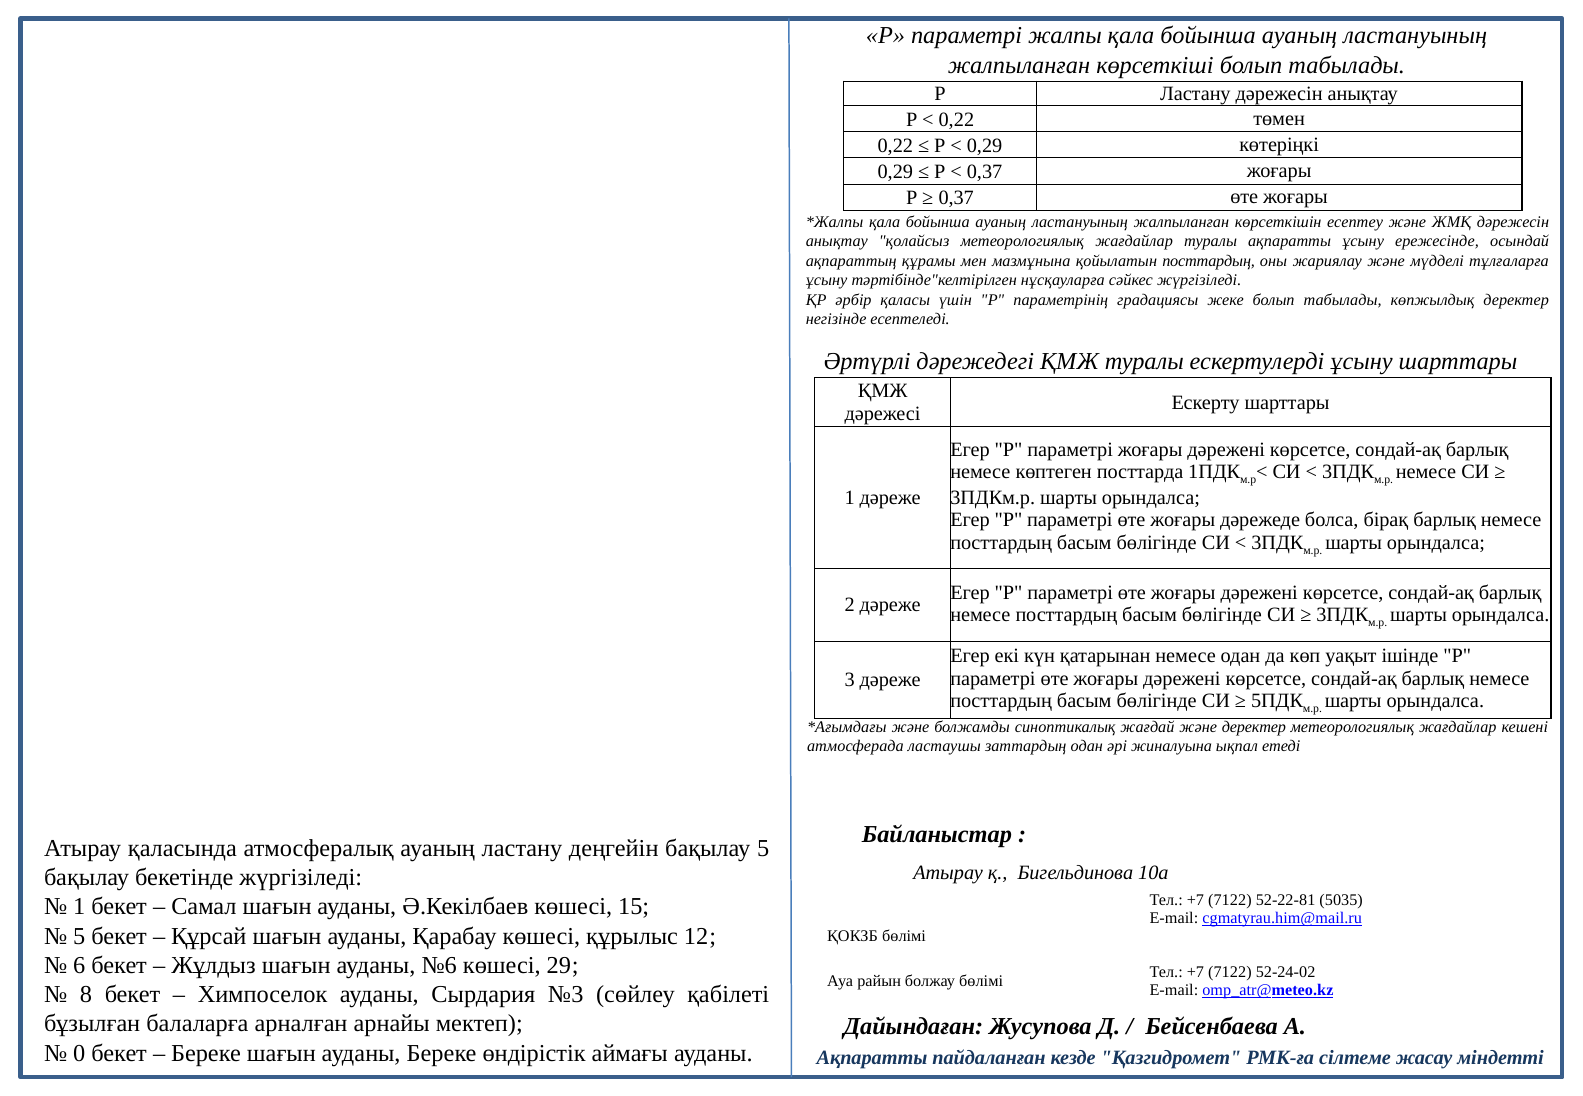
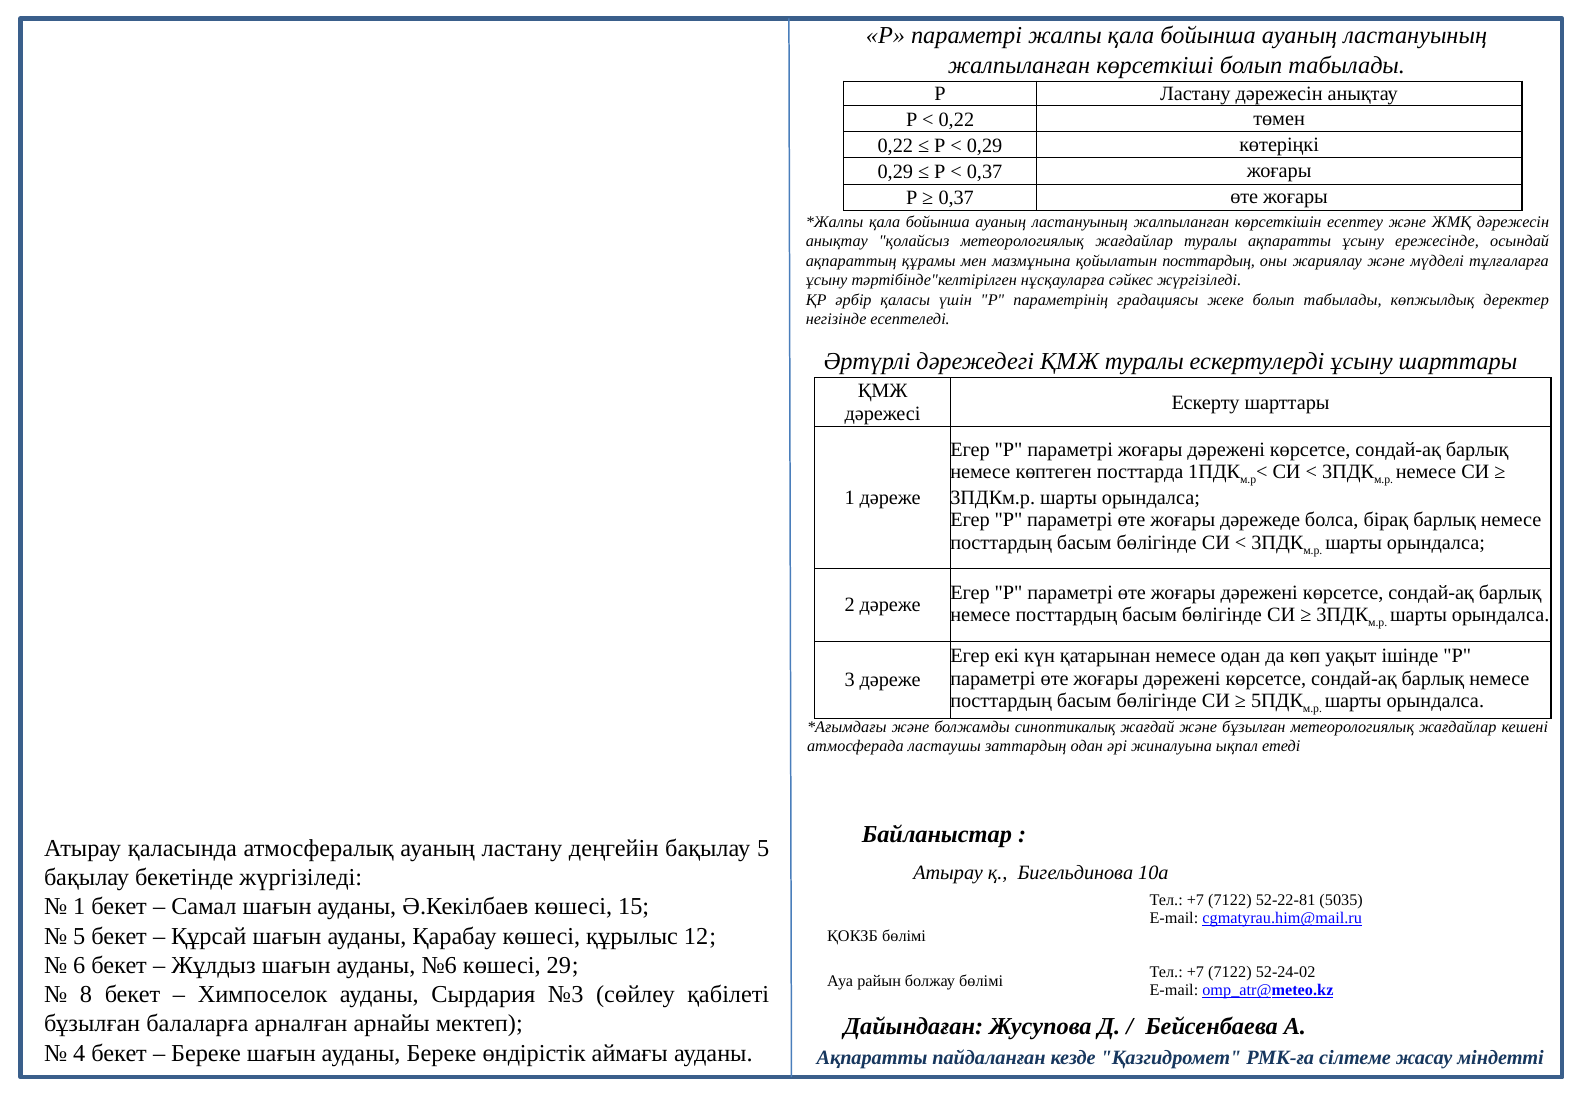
және деректер: деректер -> бұзылған
0: 0 -> 4
